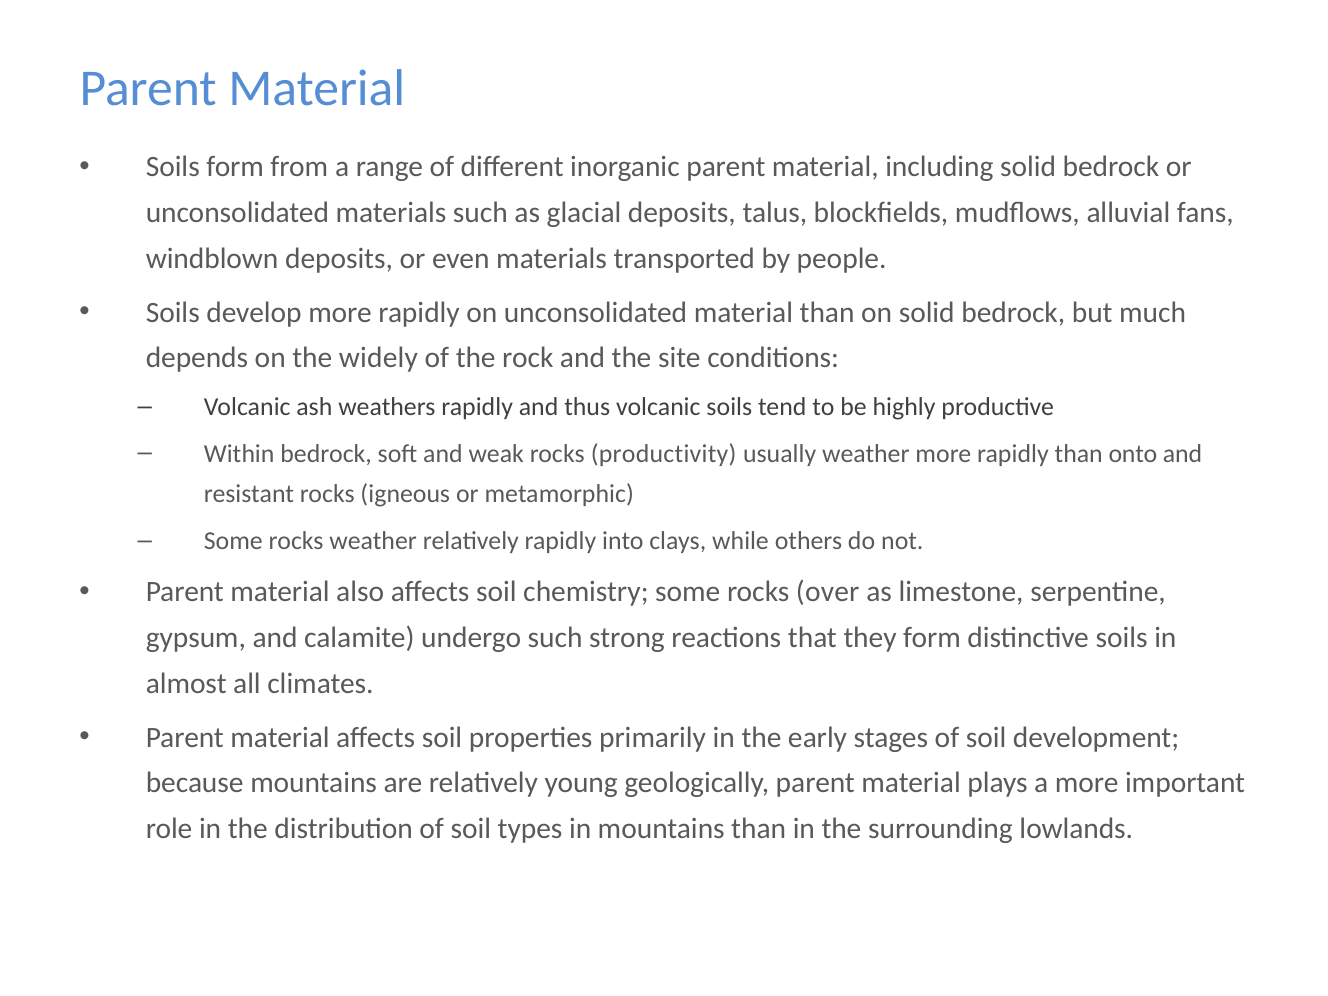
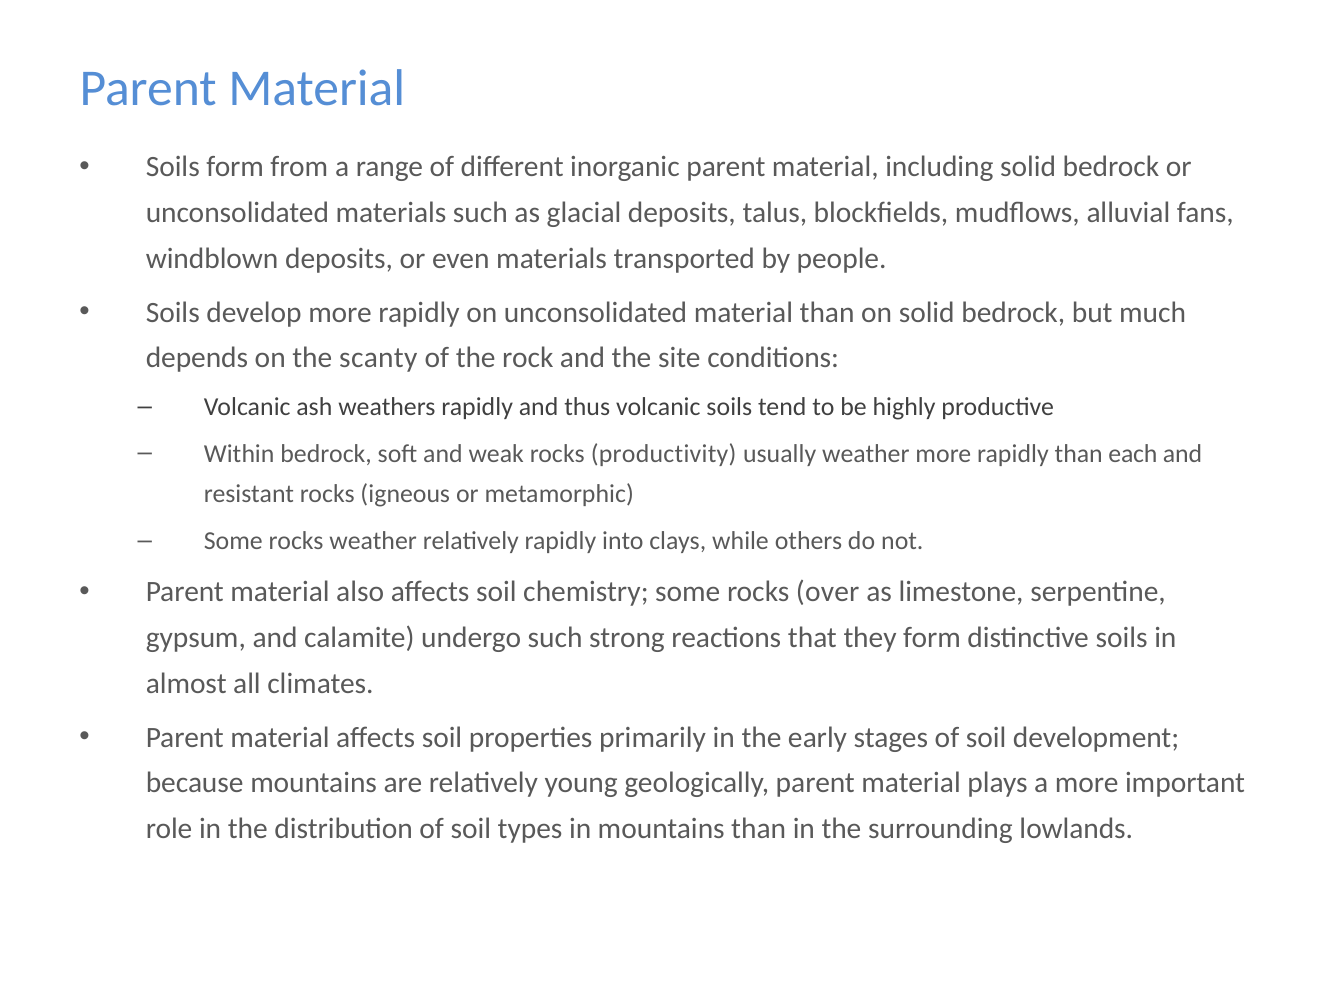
widely: widely -> scanty
onto: onto -> each
